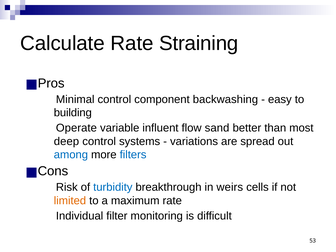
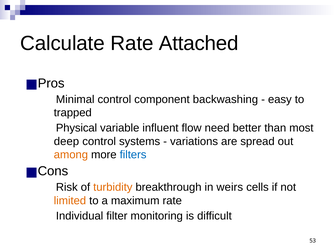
Straining: Straining -> Attached
building: building -> trapped
Operate: Operate -> Physical
sand: sand -> need
among colour: blue -> orange
turbidity colour: blue -> orange
